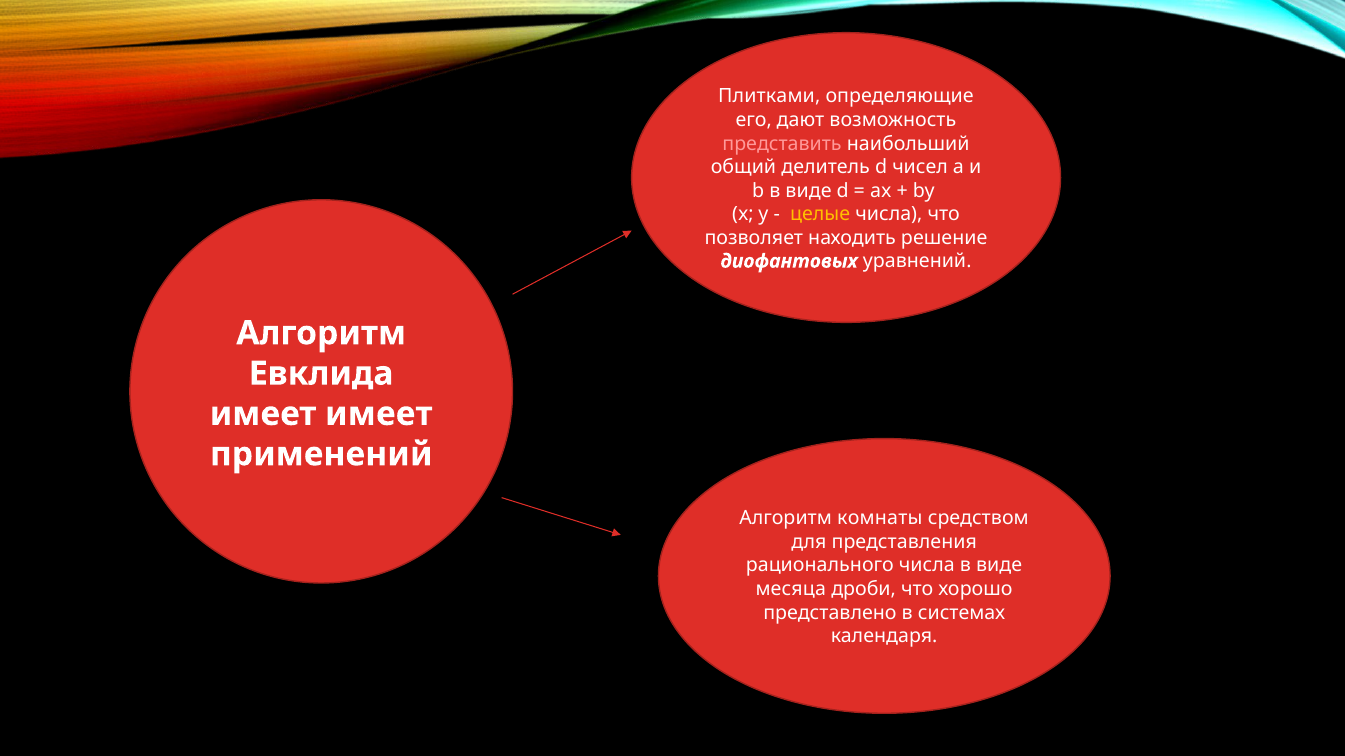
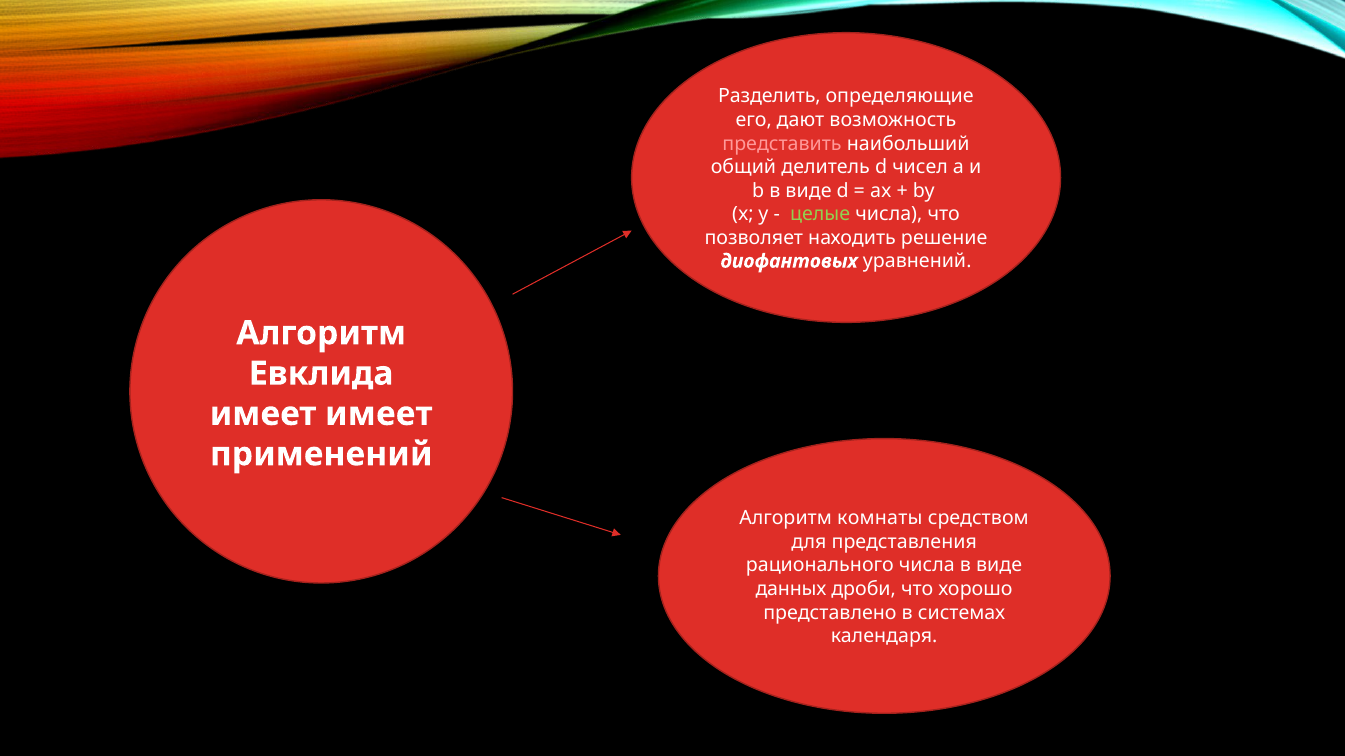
Плитками: Плитками -> Разделить
целые colour: yellow -> light green
месяца: месяца -> данных
